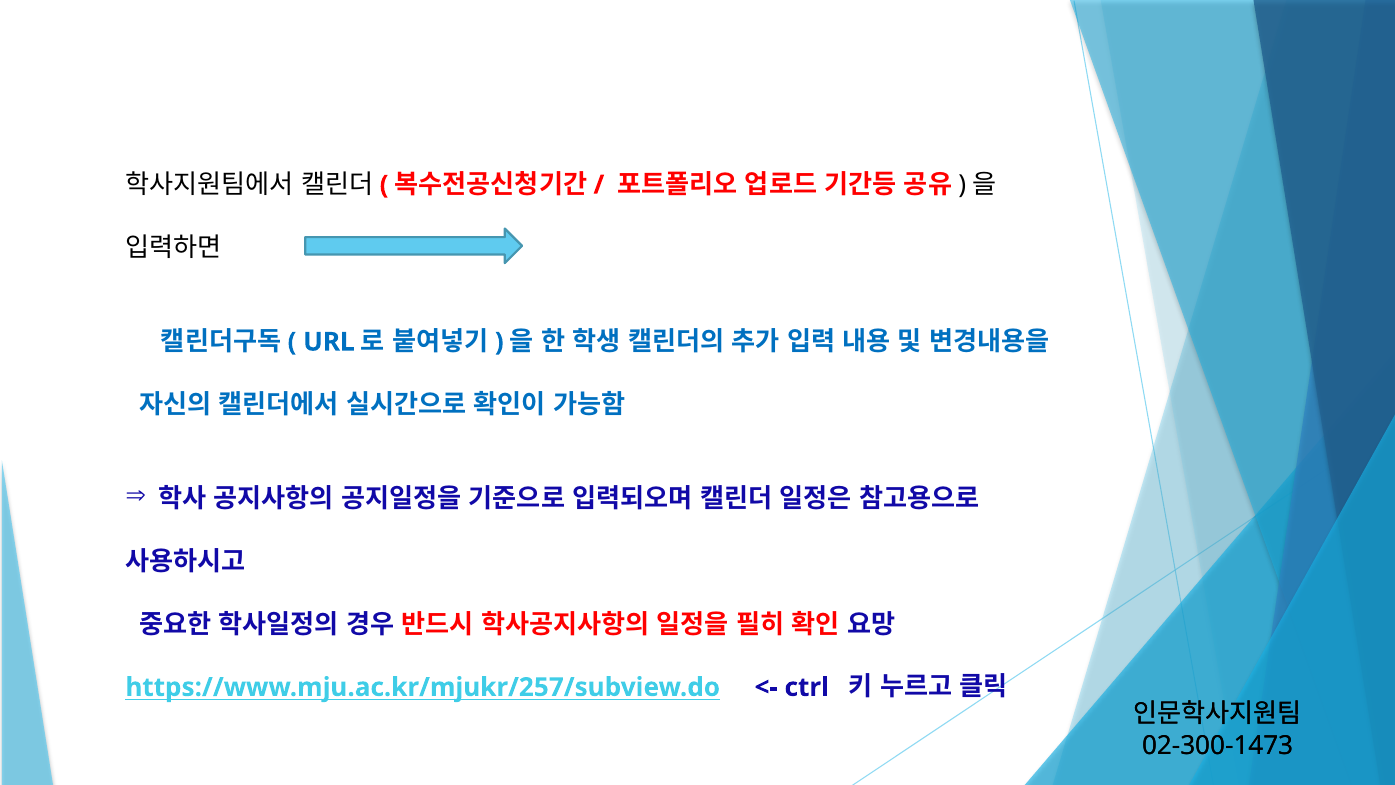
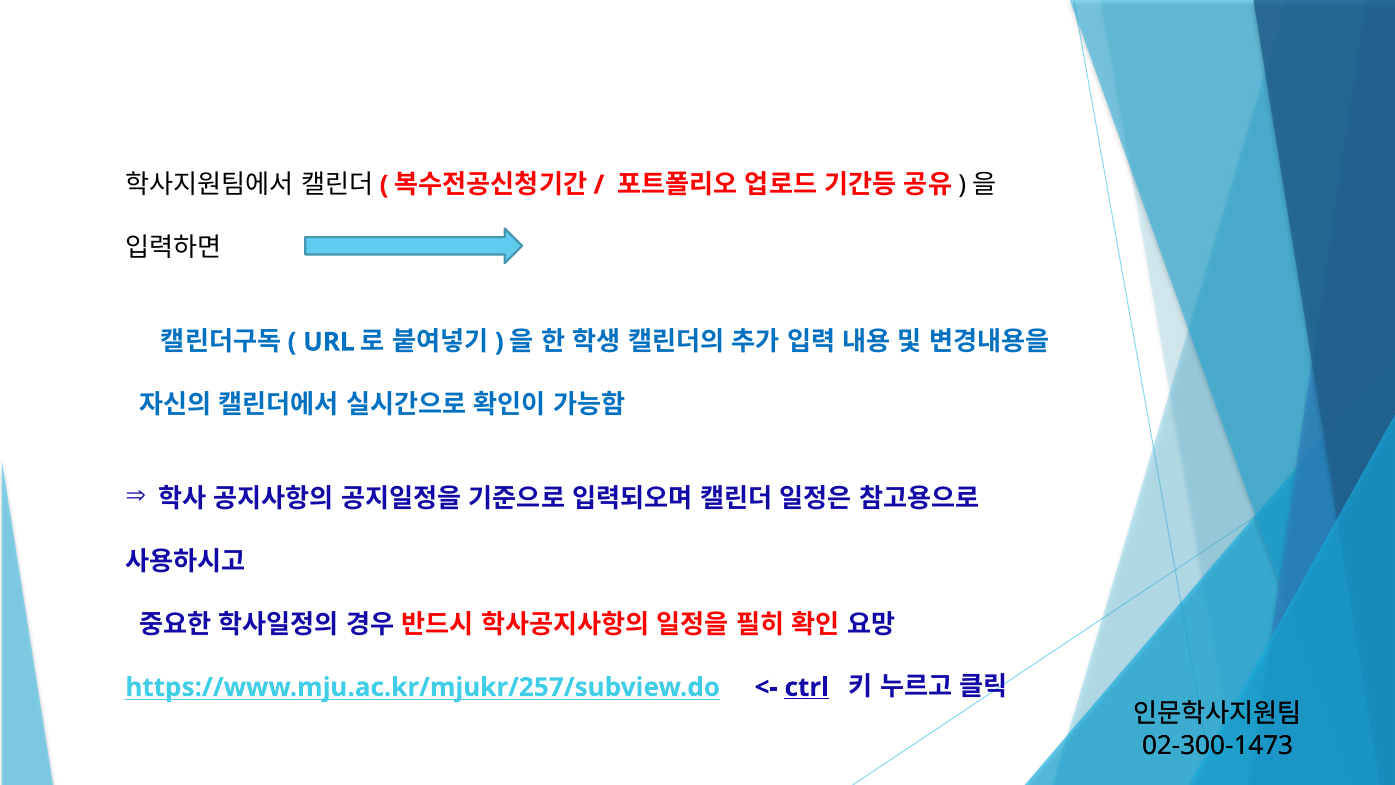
ctrl underline: none -> present
